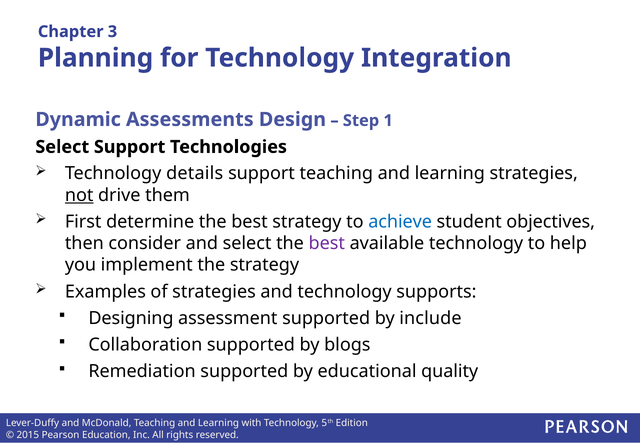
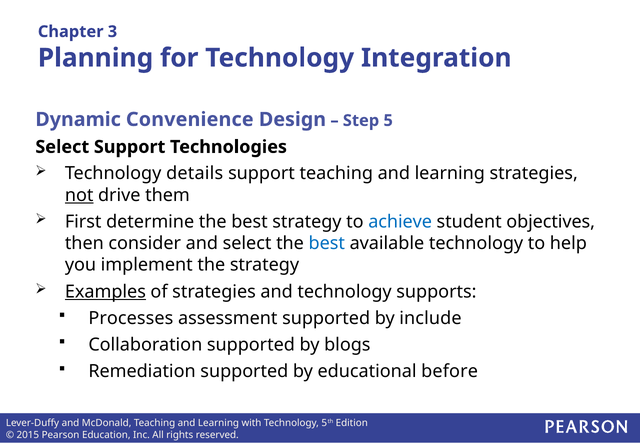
Assessments: Assessments -> Convenience
1: 1 -> 5
best at (327, 243) colour: purple -> blue
Examples underline: none -> present
Designing: Designing -> Processes
quality: quality -> before
